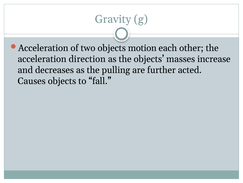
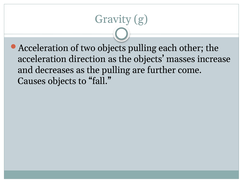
objects motion: motion -> pulling
acted: acted -> come
